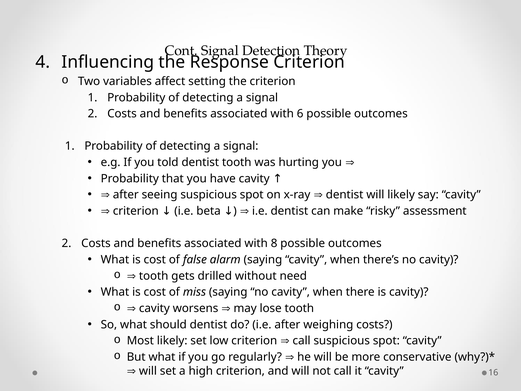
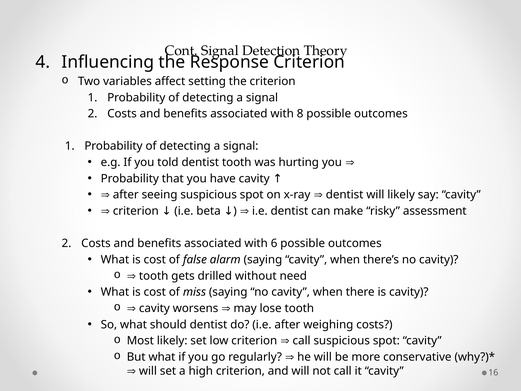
6: 6 -> 8
8: 8 -> 6
